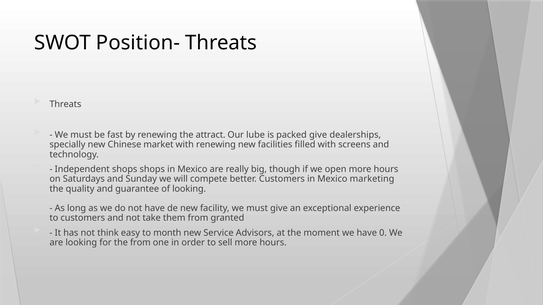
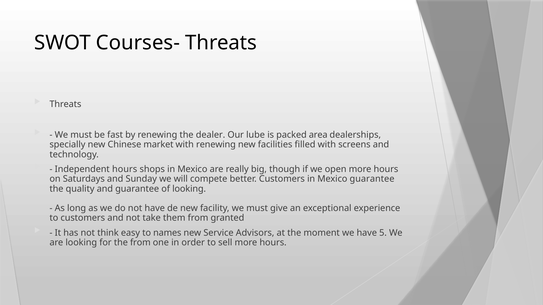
Position-: Position- -> Courses-
attract: attract -> dealer
packed give: give -> area
Independent shops: shops -> hours
Mexico marketing: marketing -> guarantee
month: month -> names
0: 0 -> 5
